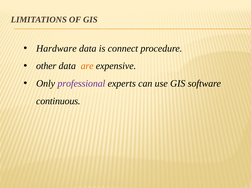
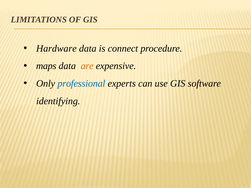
other: other -> maps
professional colour: purple -> blue
continuous: continuous -> identifying
